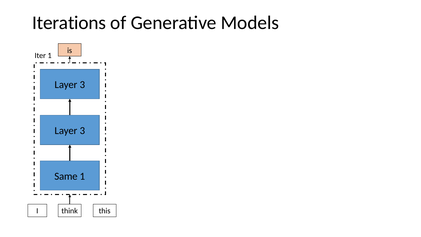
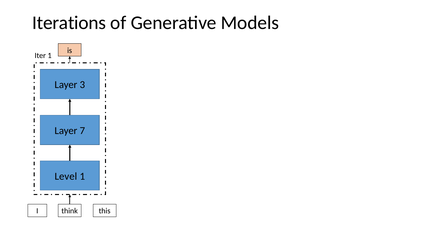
3 at (82, 131): 3 -> 7
Same: Same -> Level
